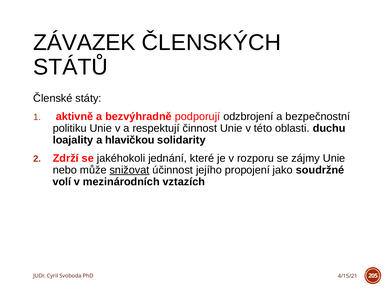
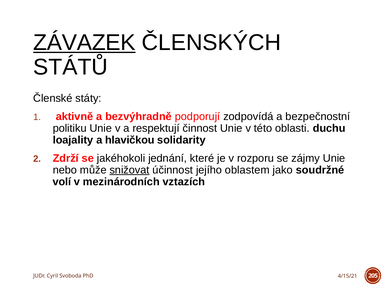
ZÁVAZEK underline: none -> present
odzbrojení: odzbrojení -> zodpovídá
propojení: propojení -> oblastem
